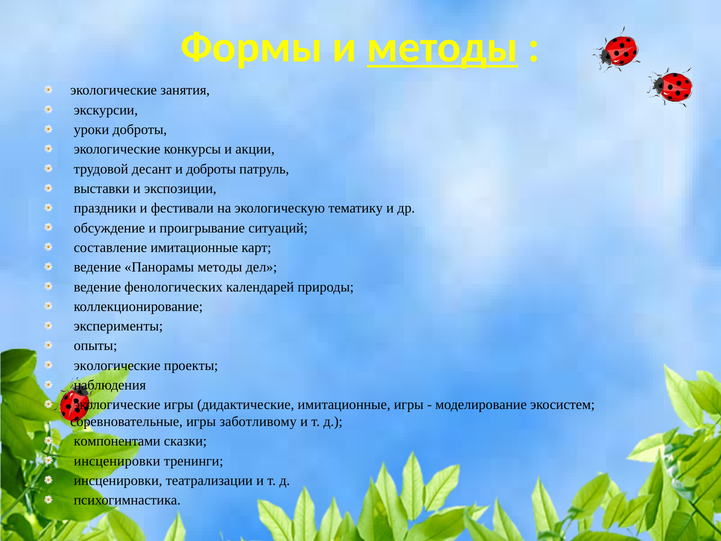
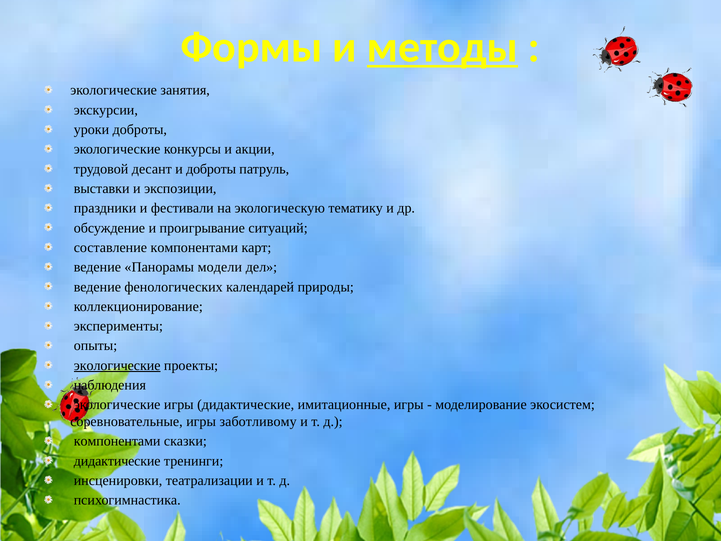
составление имитационные: имитационные -> компонентами
Панорамы методы: методы -> модели
экологические at (117, 365) underline: none -> present
инсценировки at (117, 461): инсценировки -> дидактические
